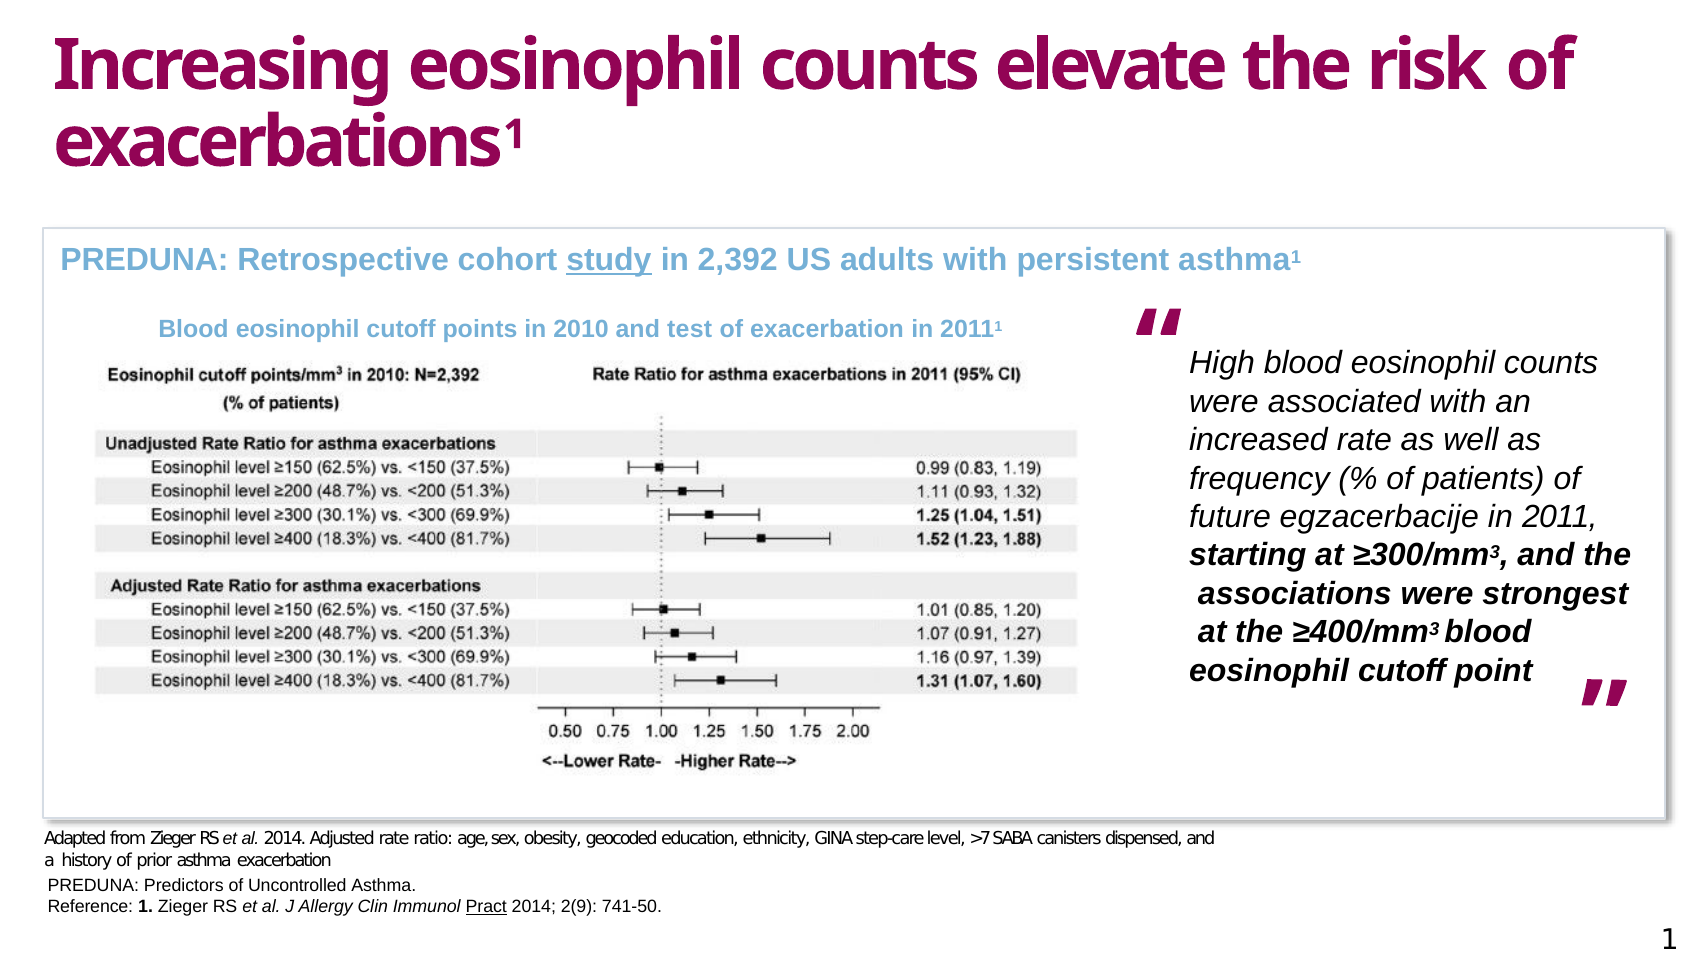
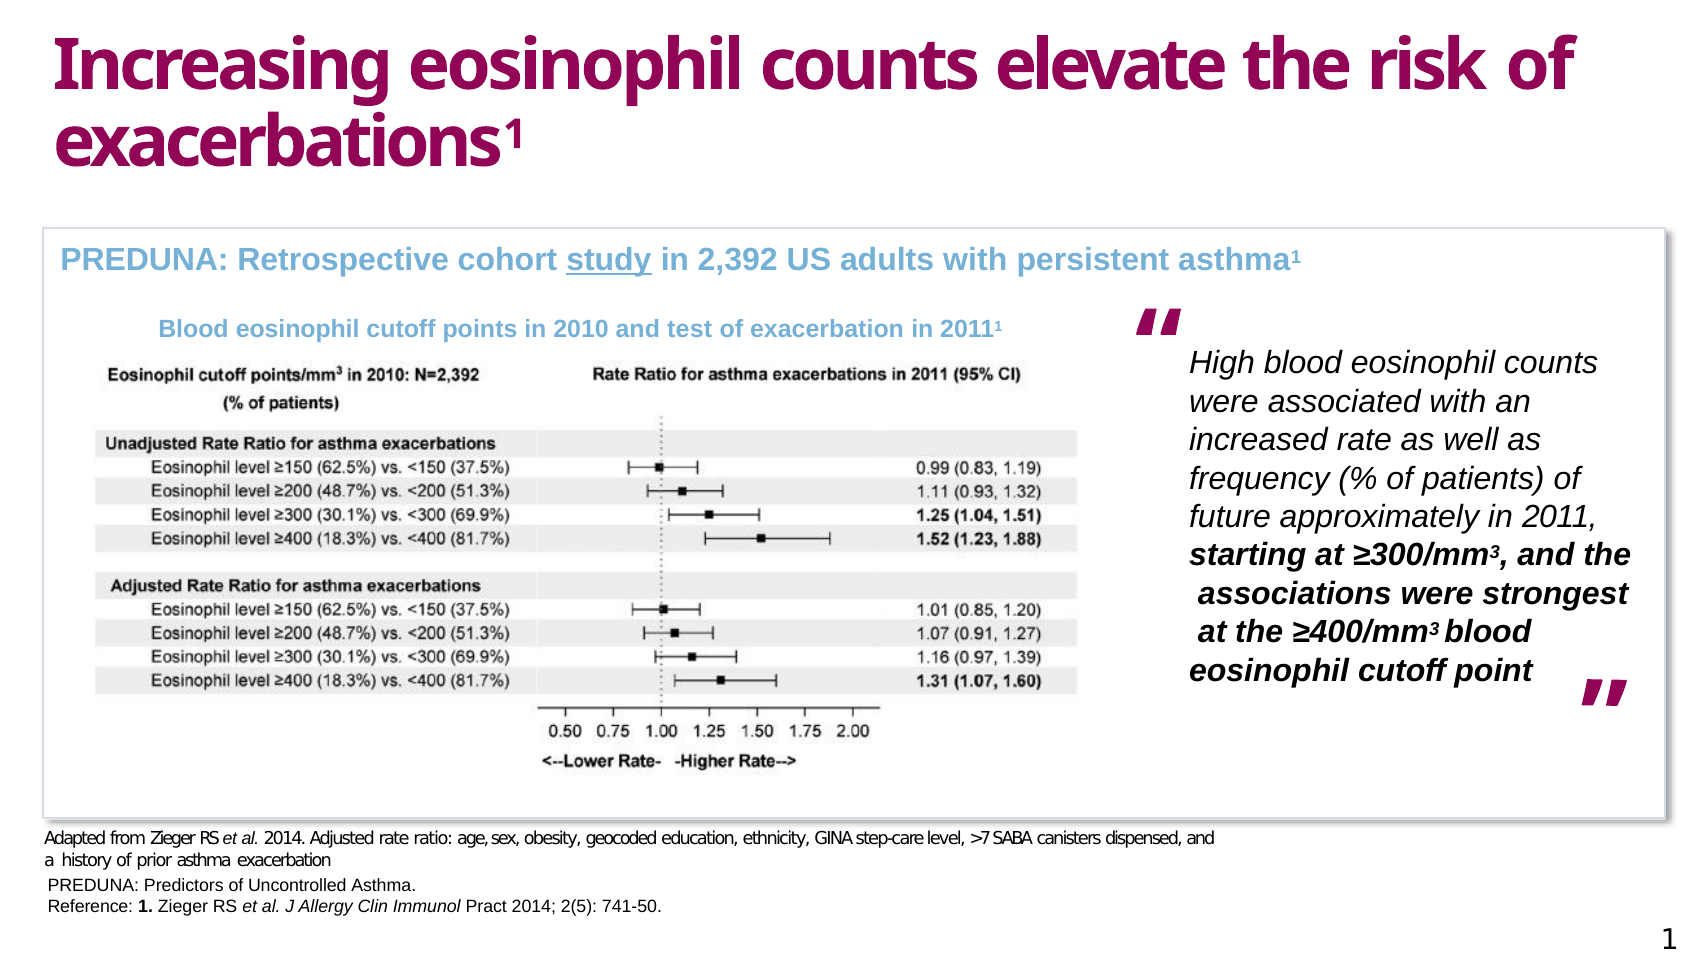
egzacerbacije: egzacerbacije -> approximately
Pract underline: present -> none
2(9: 2(9 -> 2(5
